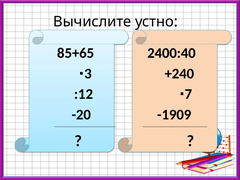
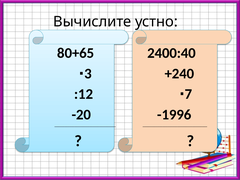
85+65: 85+65 -> 80+65
-1909: -1909 -> -1996
